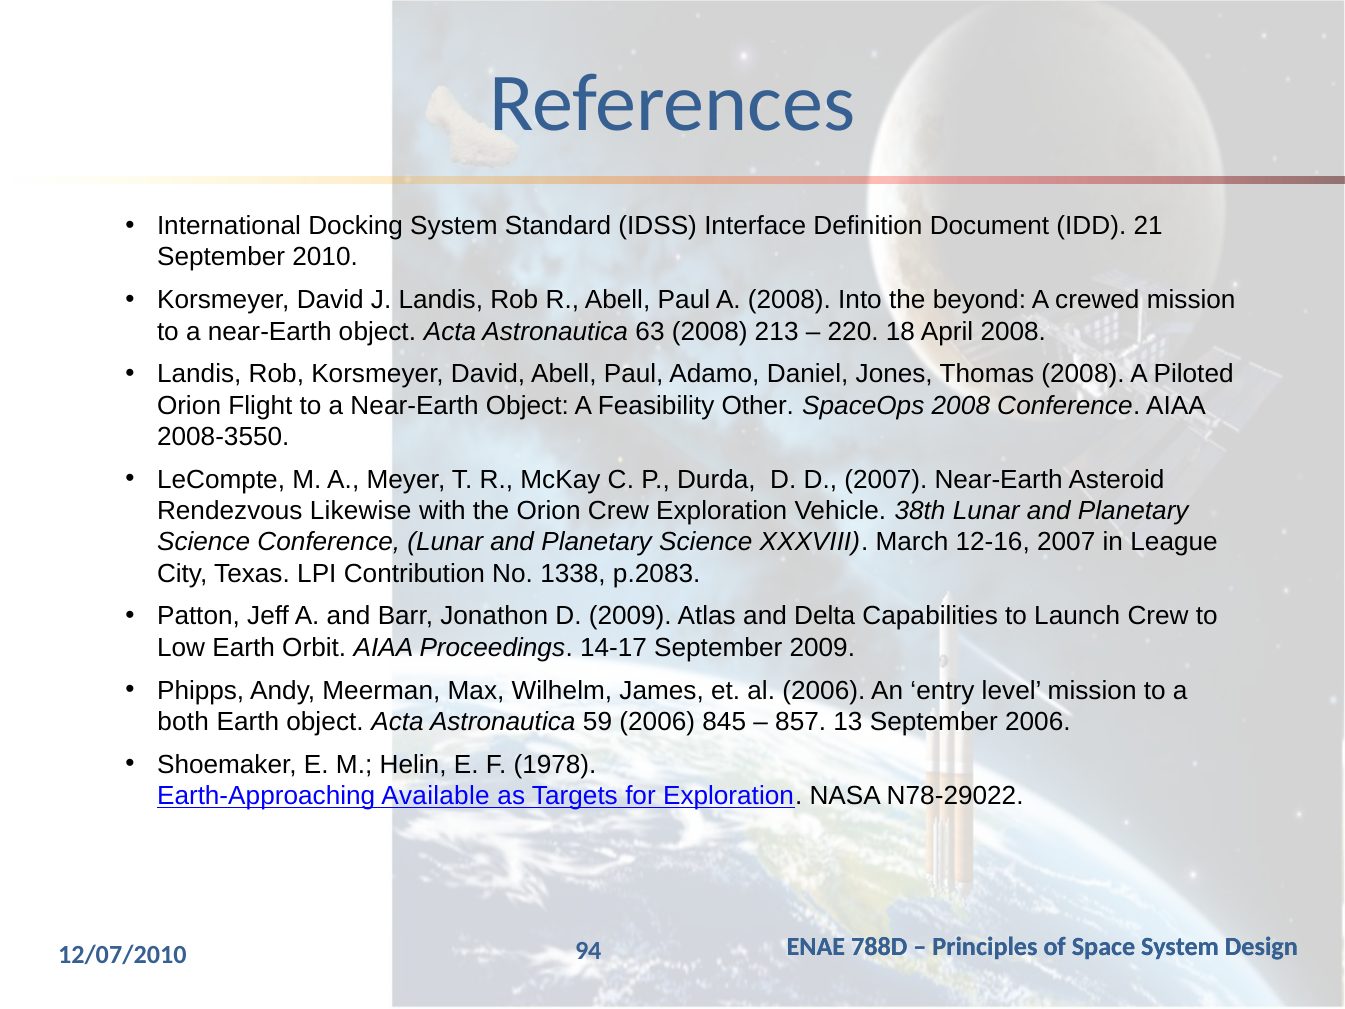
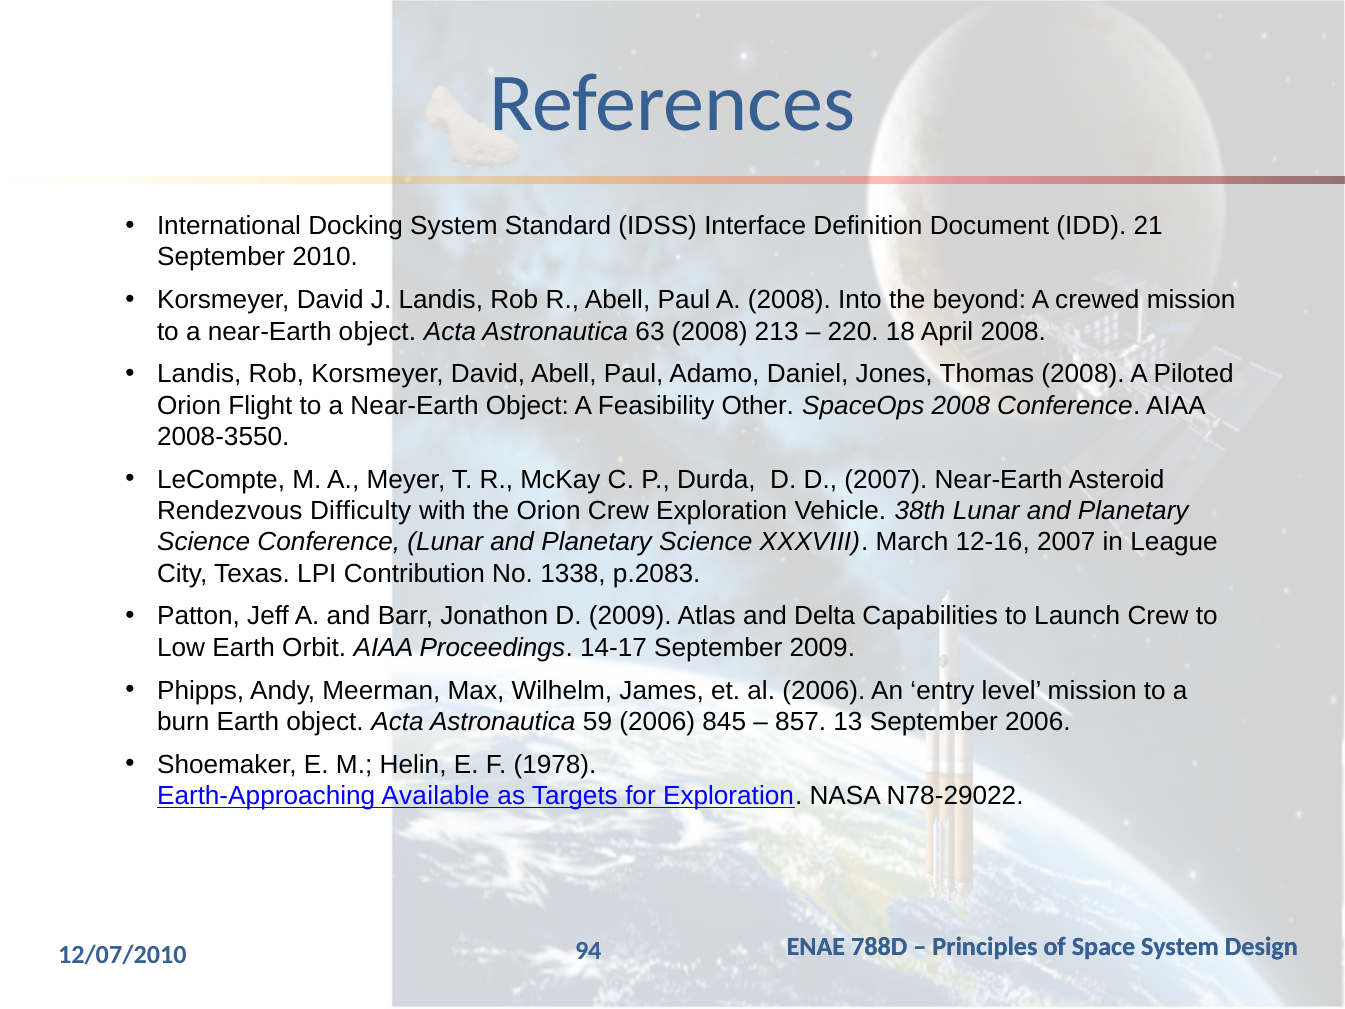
Likewise: Likewise -> Difficulty
both: both -> burn
